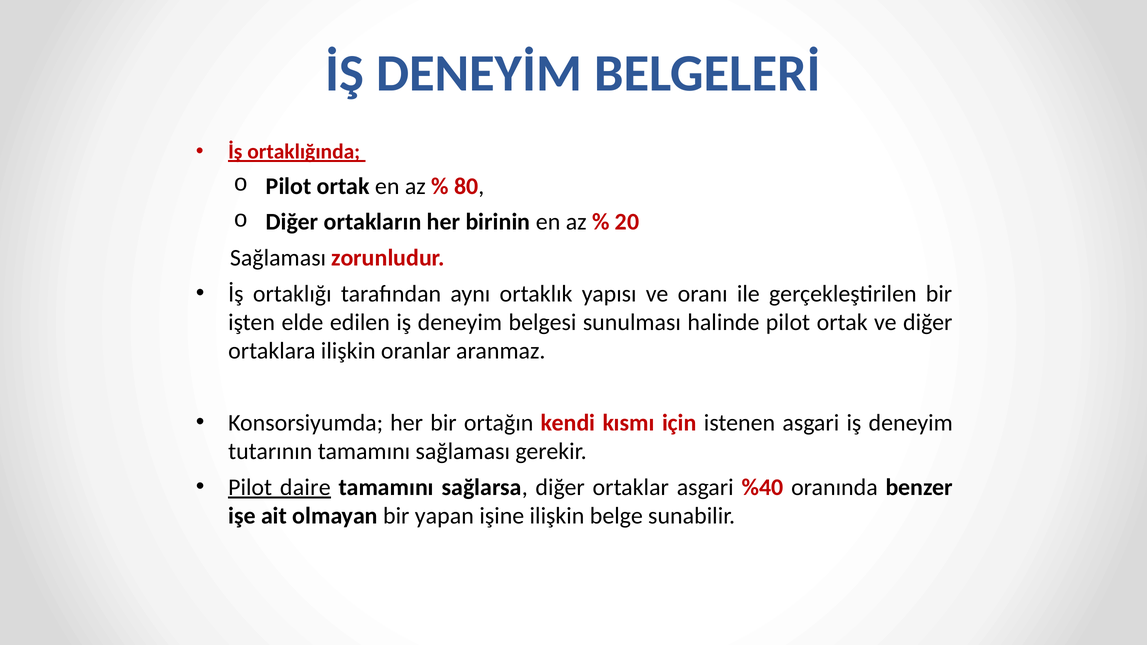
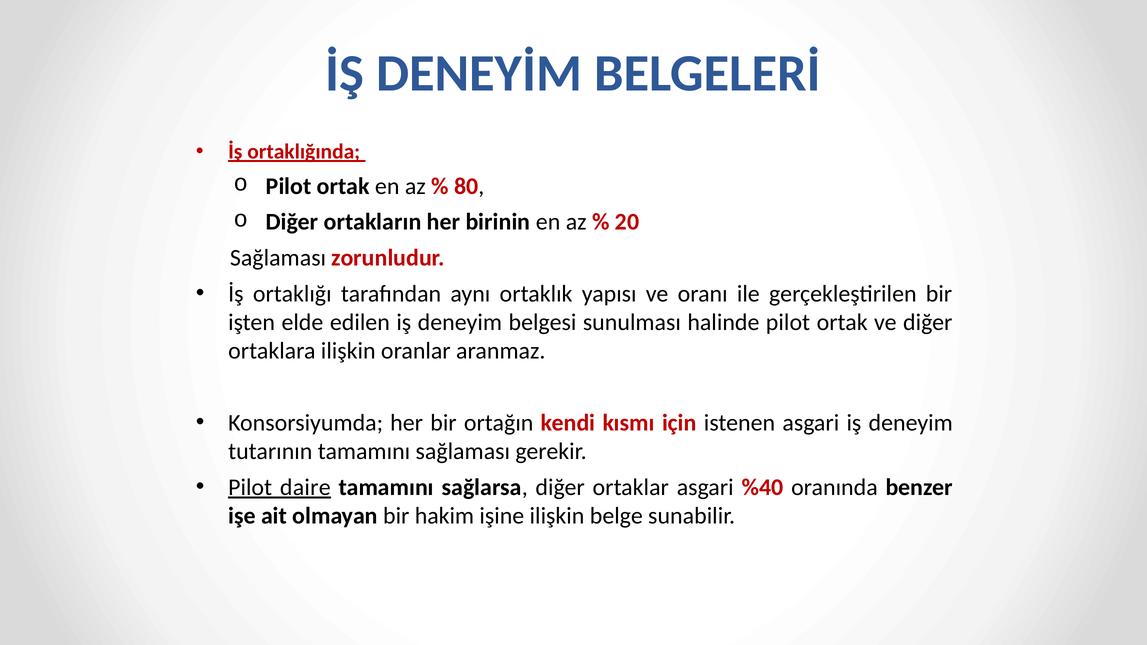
yapan: yapan -> hakim
